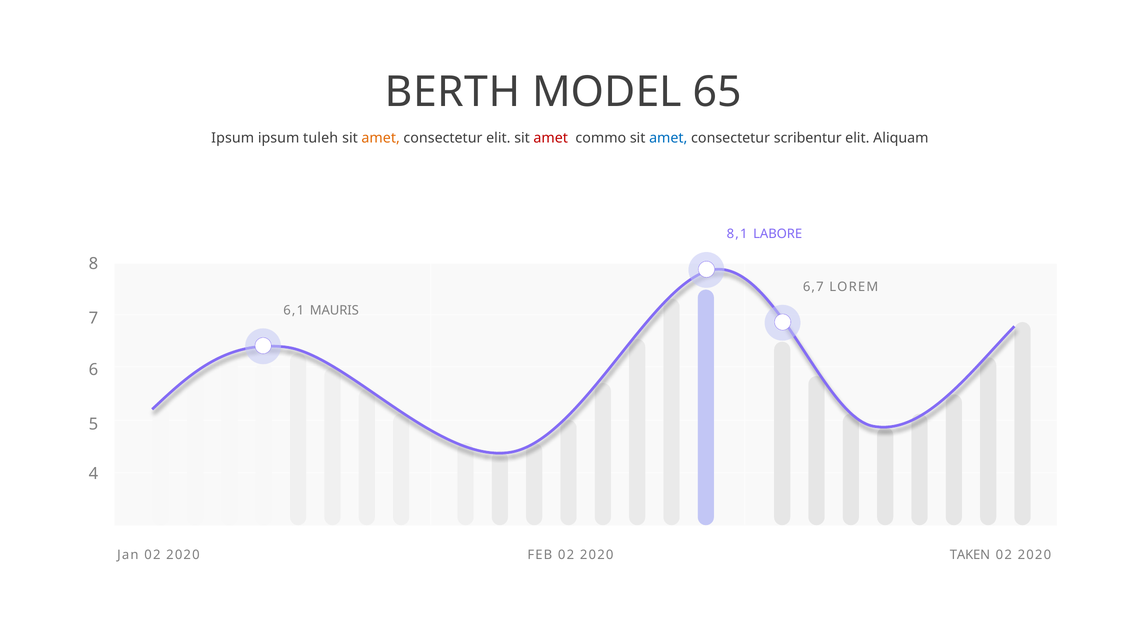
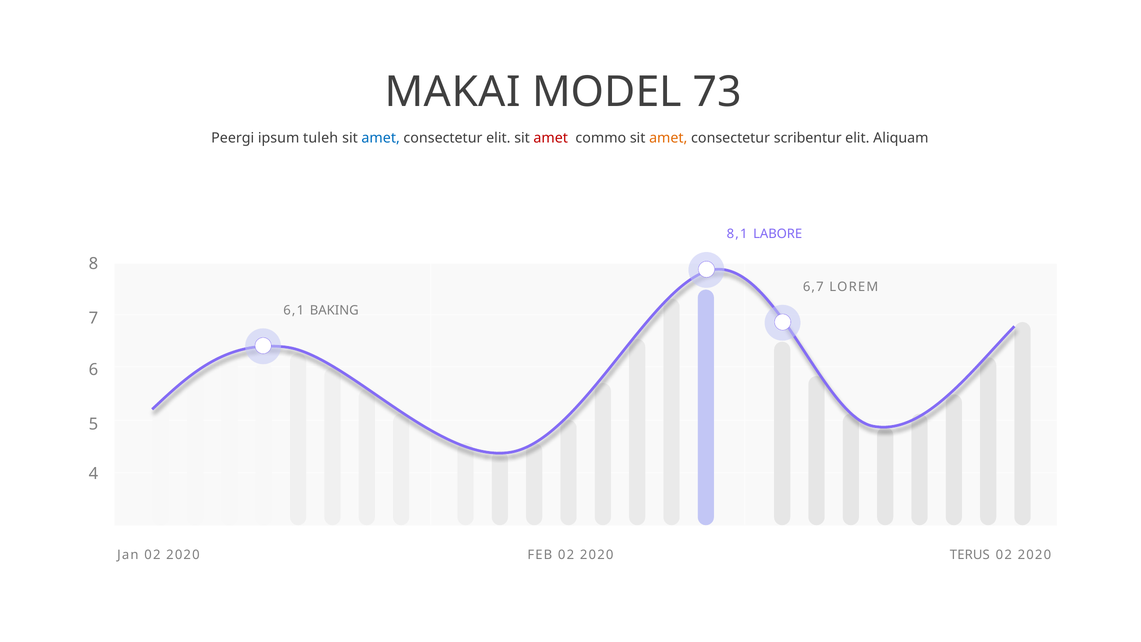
BERTH: BERTH -> MAKAI
65: 65 -> 73
Ipsum at (233, 138): Ipsum -> Peergi
amet at (381, 138) colour: orange -> blue
amet at (668, 138) colour: blue -> orange
MAURIS: MAURIS -> BAKING
TAKEN: TAKEN -> TERUS
